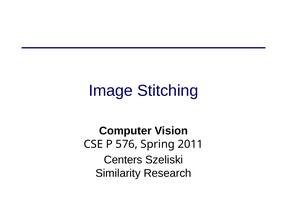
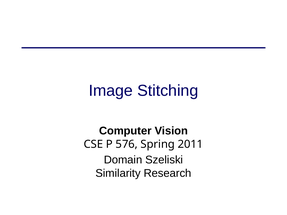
Centers: Centers -> Domain
